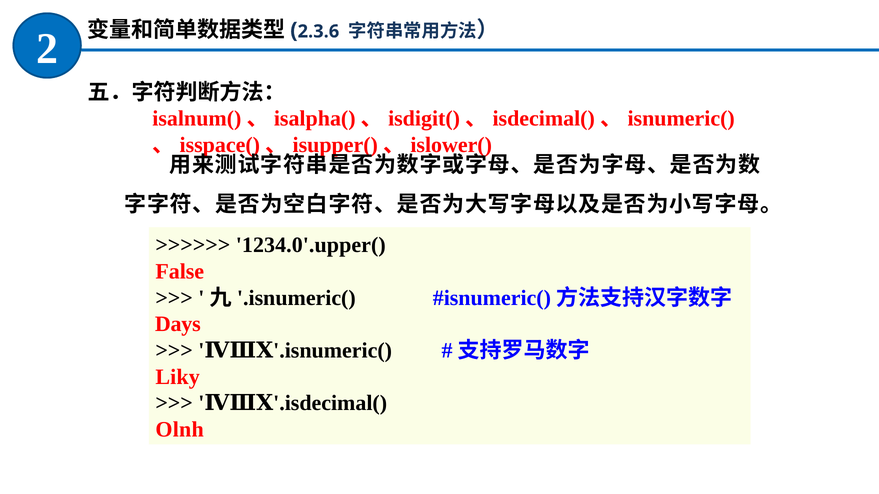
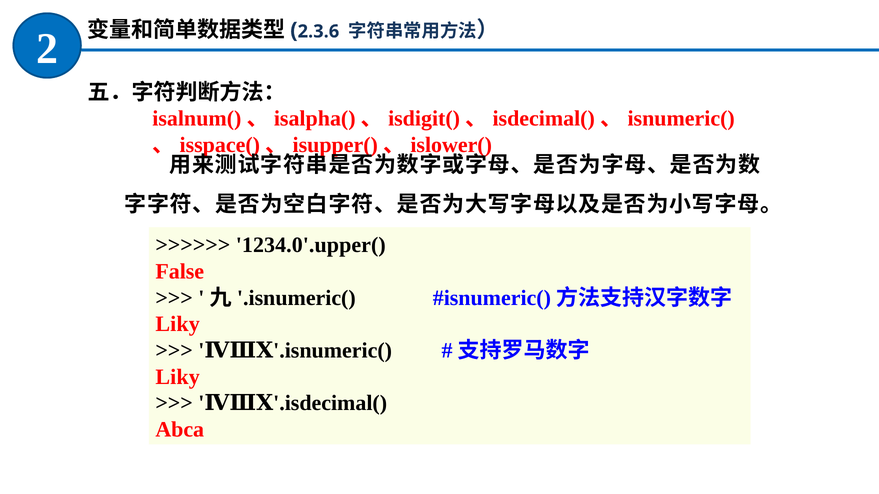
Days at (178, 324): Days -> Liky
Olnh: Olnh -> Abca
